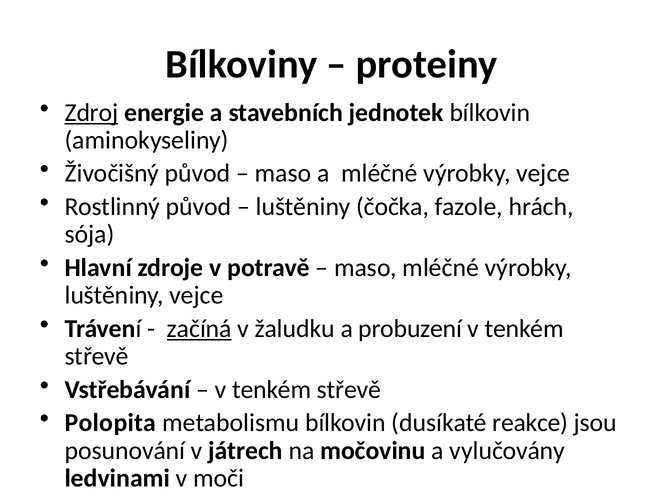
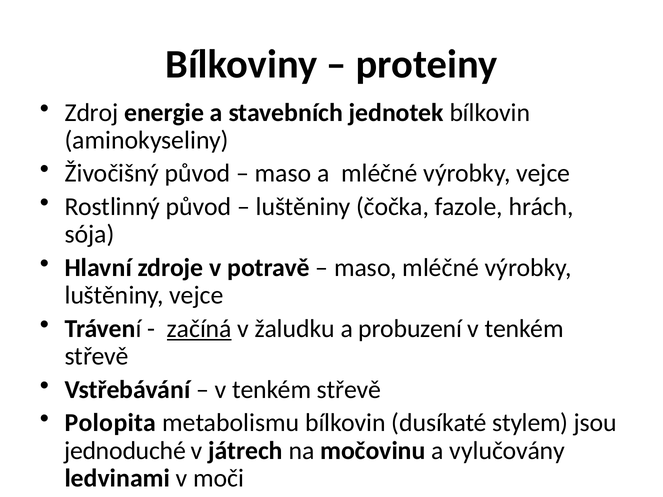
Zdroj underline: present -> none
reakce: reakce -> stylem
posunování: posunování -> jednoduché
